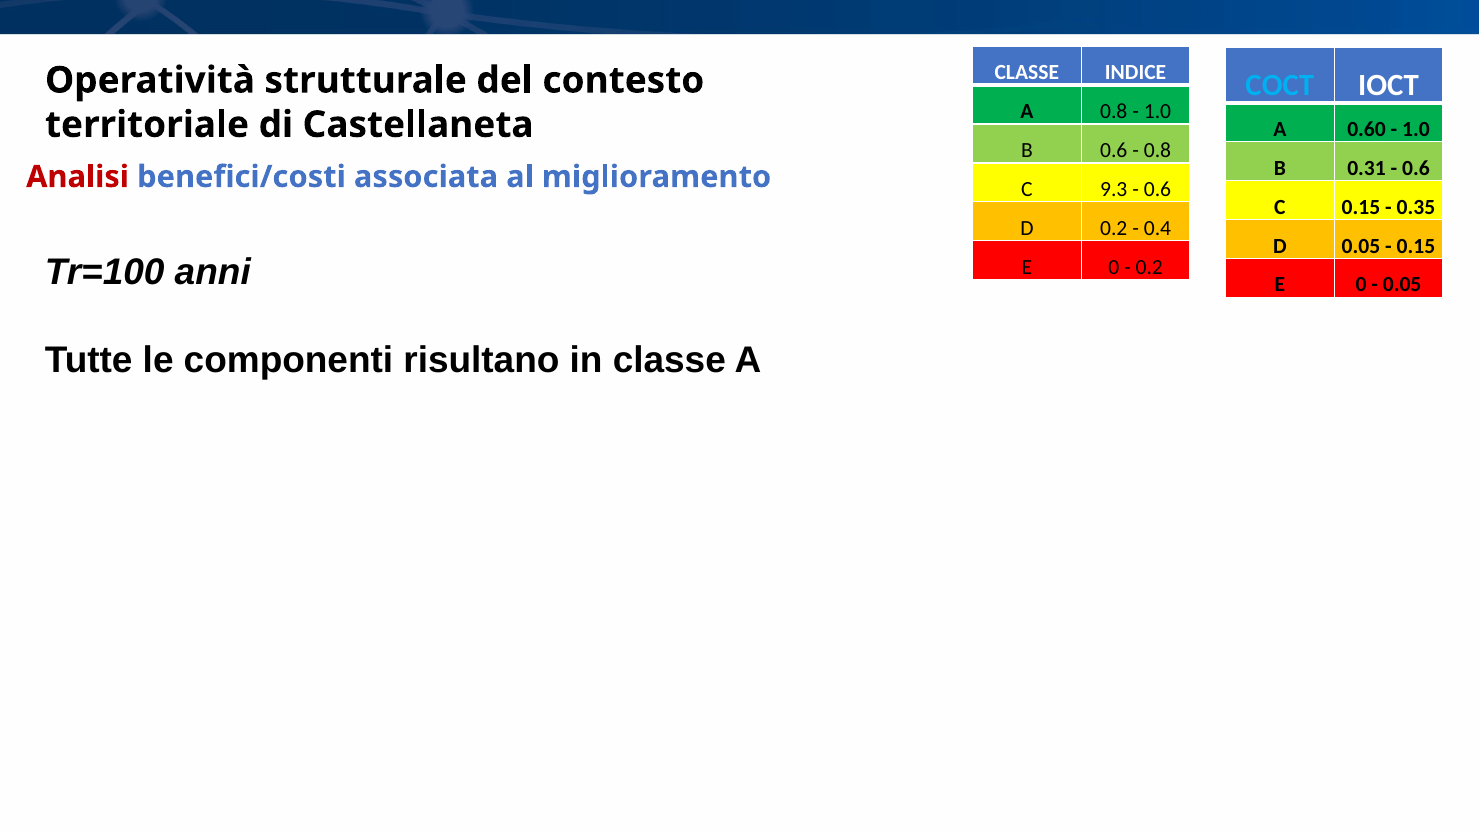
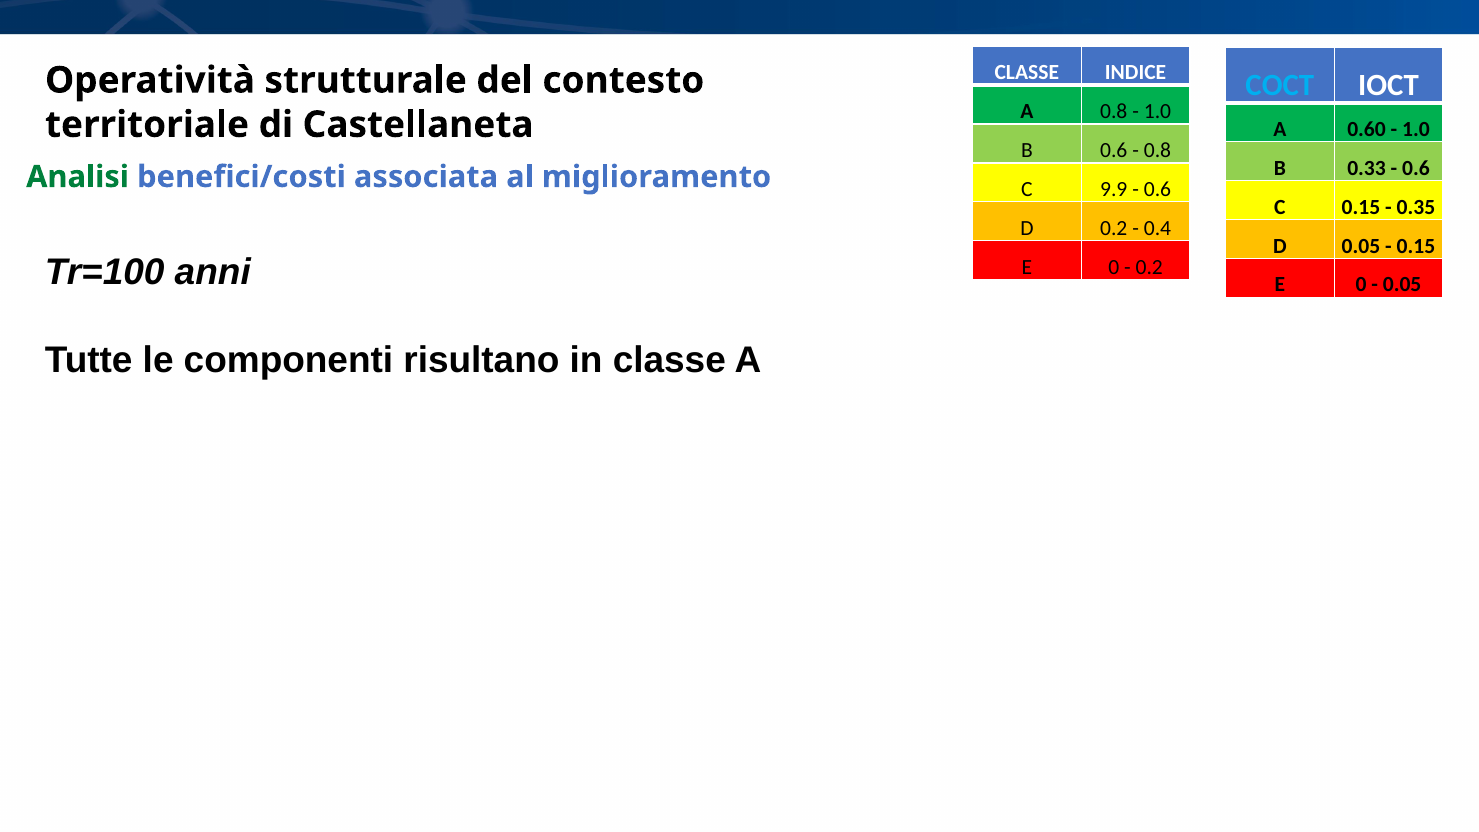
0.31: 0.31 -> 0.33
Analisi colour: red -> green
9.3: 9.3 -> 9.9
